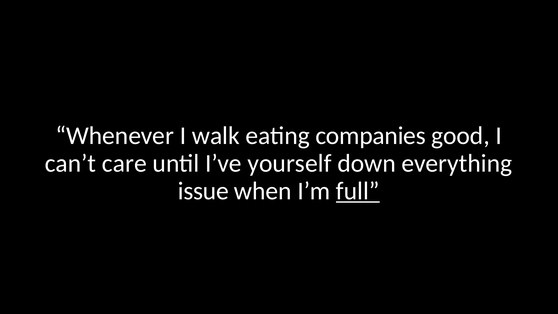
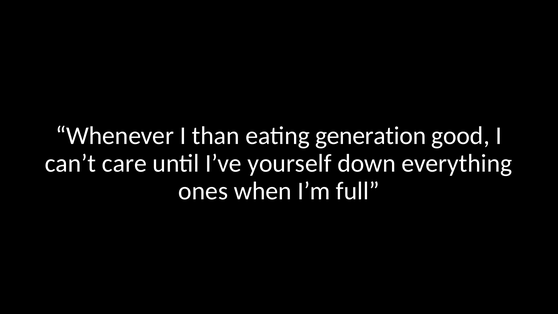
walk: walk -> than
companies: companies -> generation
issue: issue -> ones
full underline: present -> none
